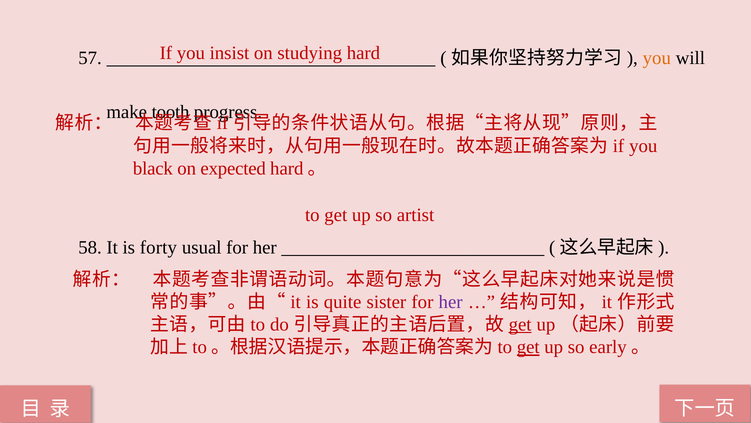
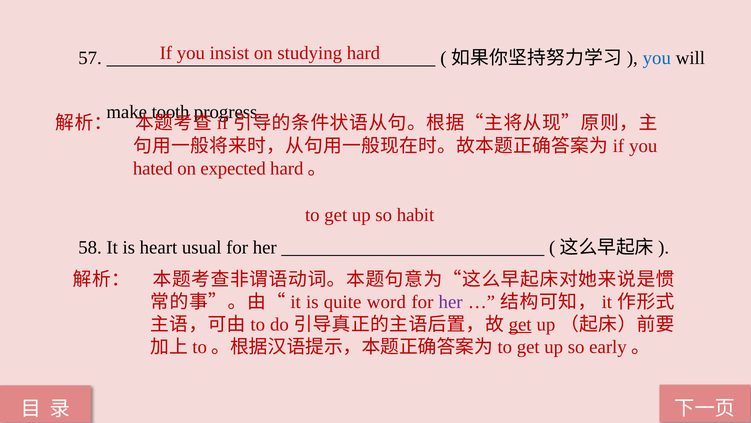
you at (657, 58) colour: orange -> blue
black: black -> hated
artist: artist -> habit
forty: forty -> heart
sister: sister -> word
get at (528, 347) underline: present -> none
